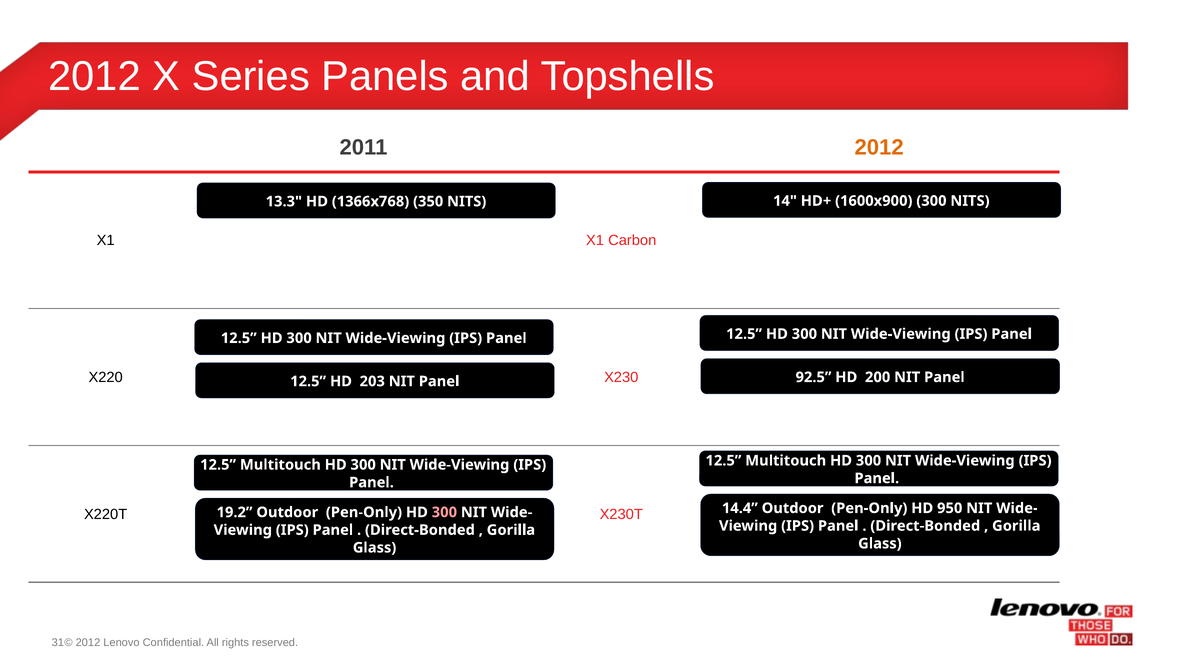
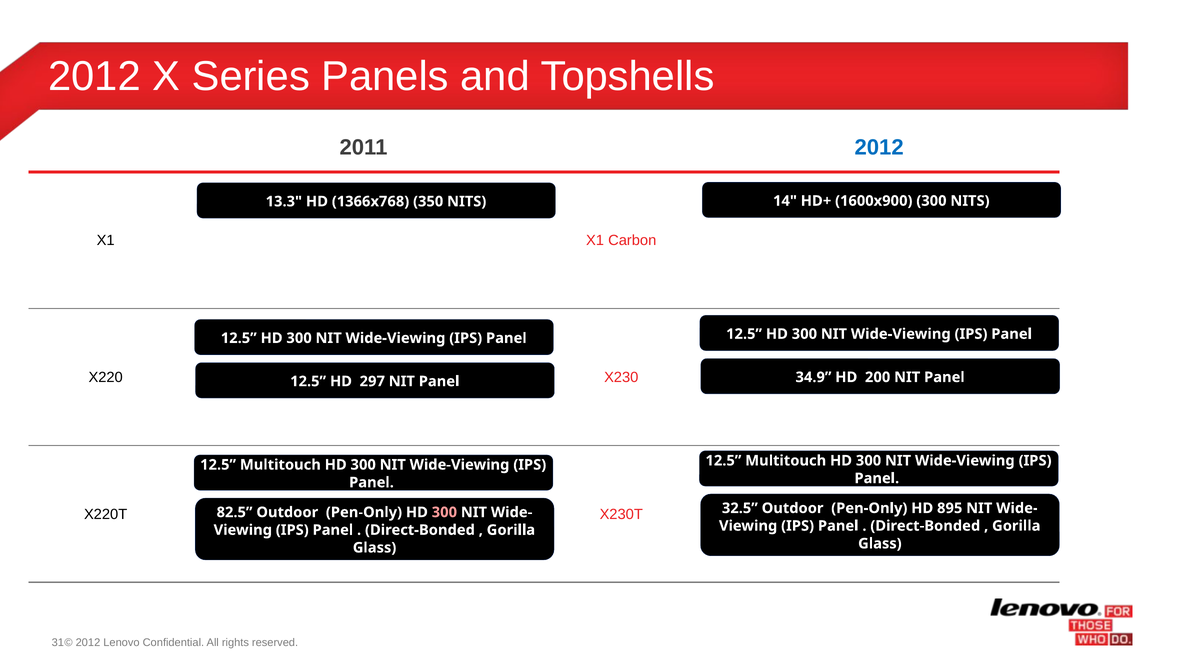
2012 at (879, 148) colour: orange -> blue
92.5: 92.5 -> 34.9
203: 203 -> 297
14.4: 14.4 -> 32.5
950: 950 -> 895
19.2: 19.2 -> 82.5
